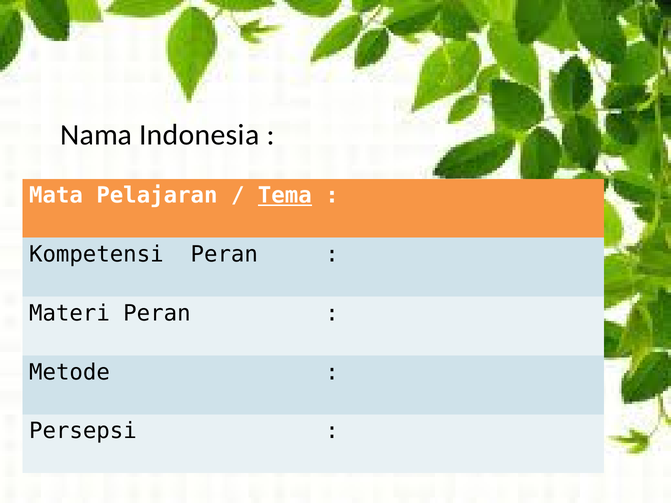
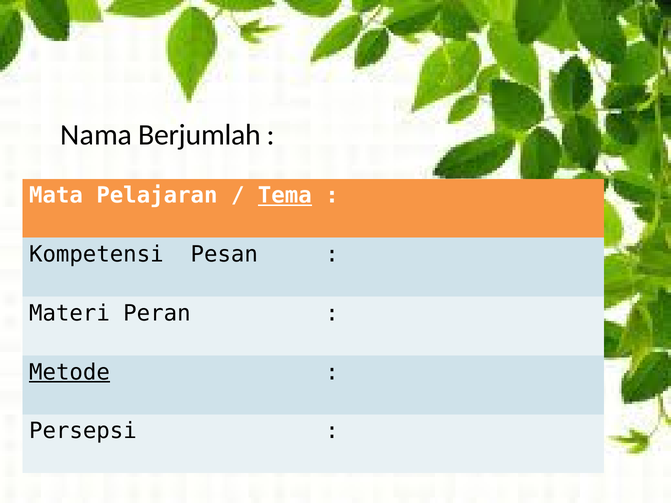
Indonesia: Indonesia -> Berjumlah
Kompetensi Peran: Peran -> Pesan
Metode underline: none -> present
